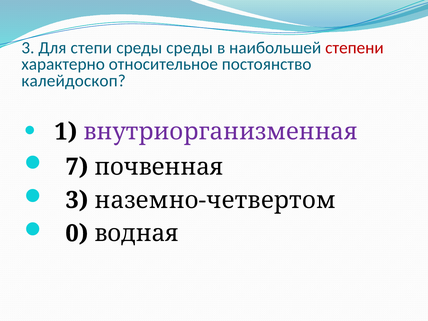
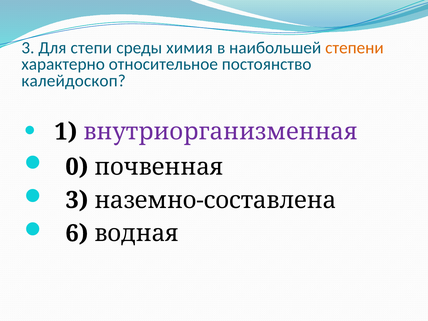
среды среды: среды -> химия
степени colour: red -> orange
7: 7 -> 0
наземно-четвертом: наземно-четвертом -> наземно-составлена
0: 0 -> 6
